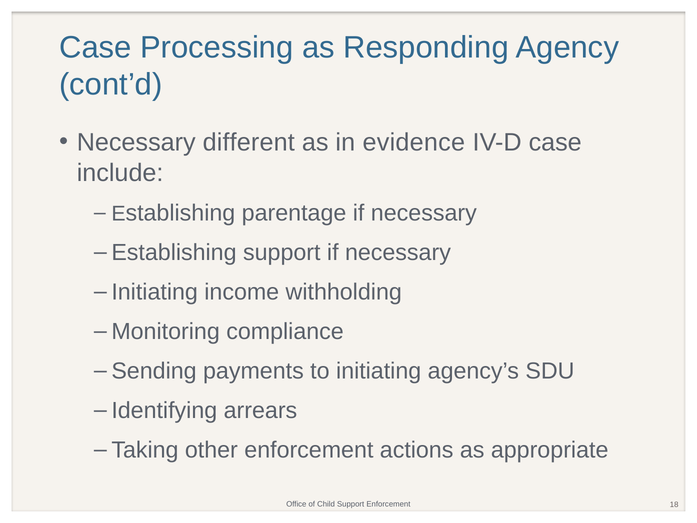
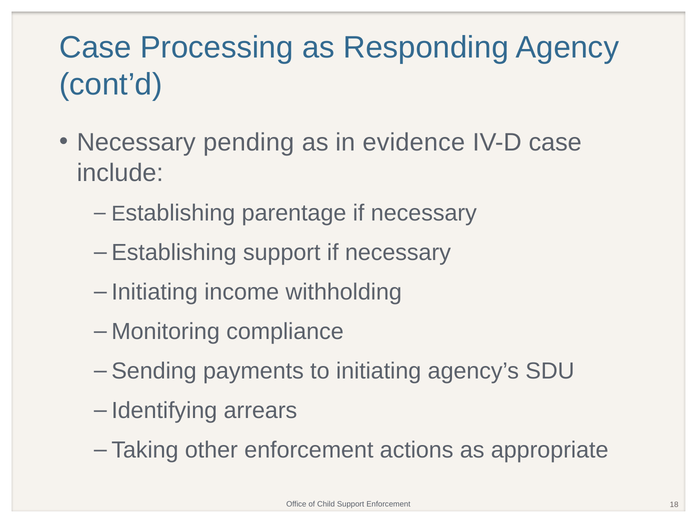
different: different -> pending
